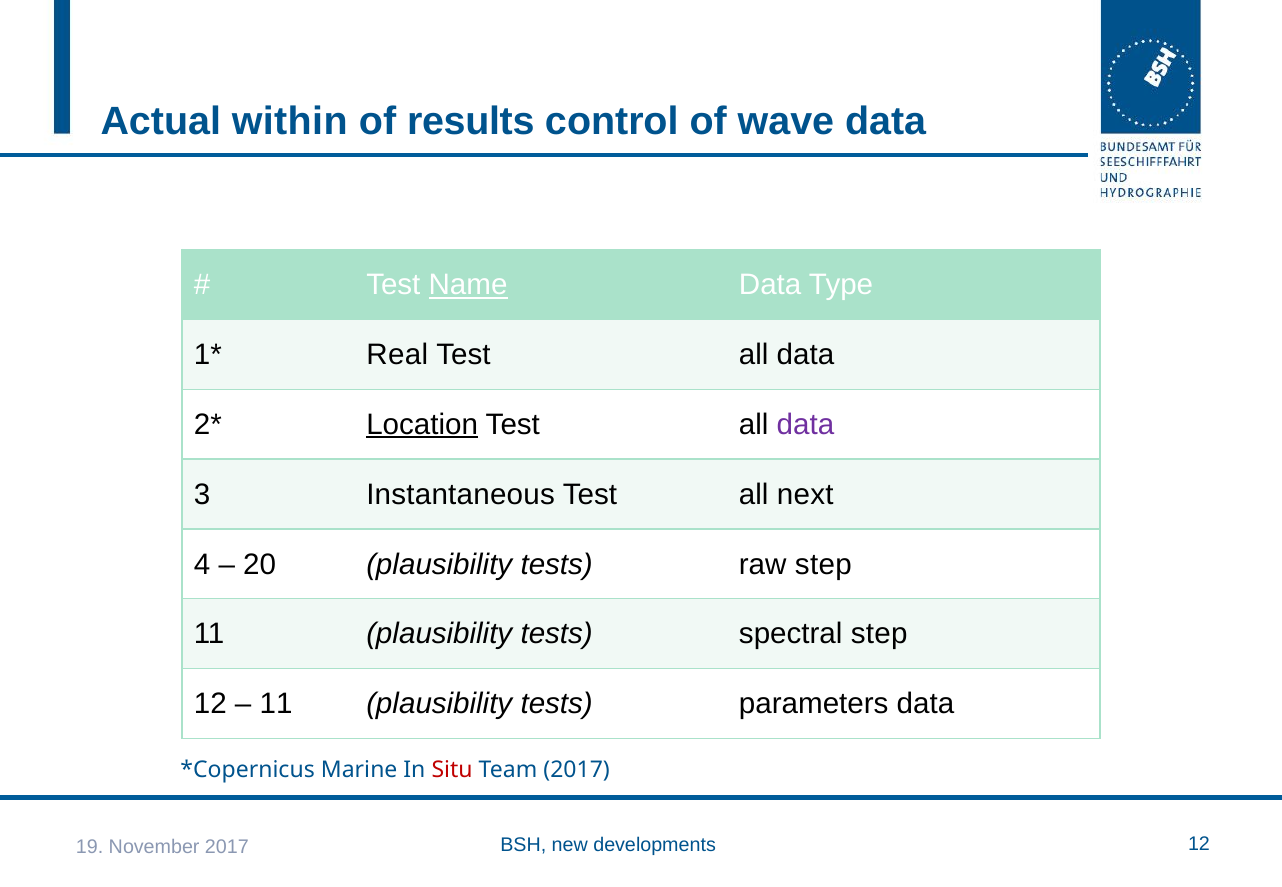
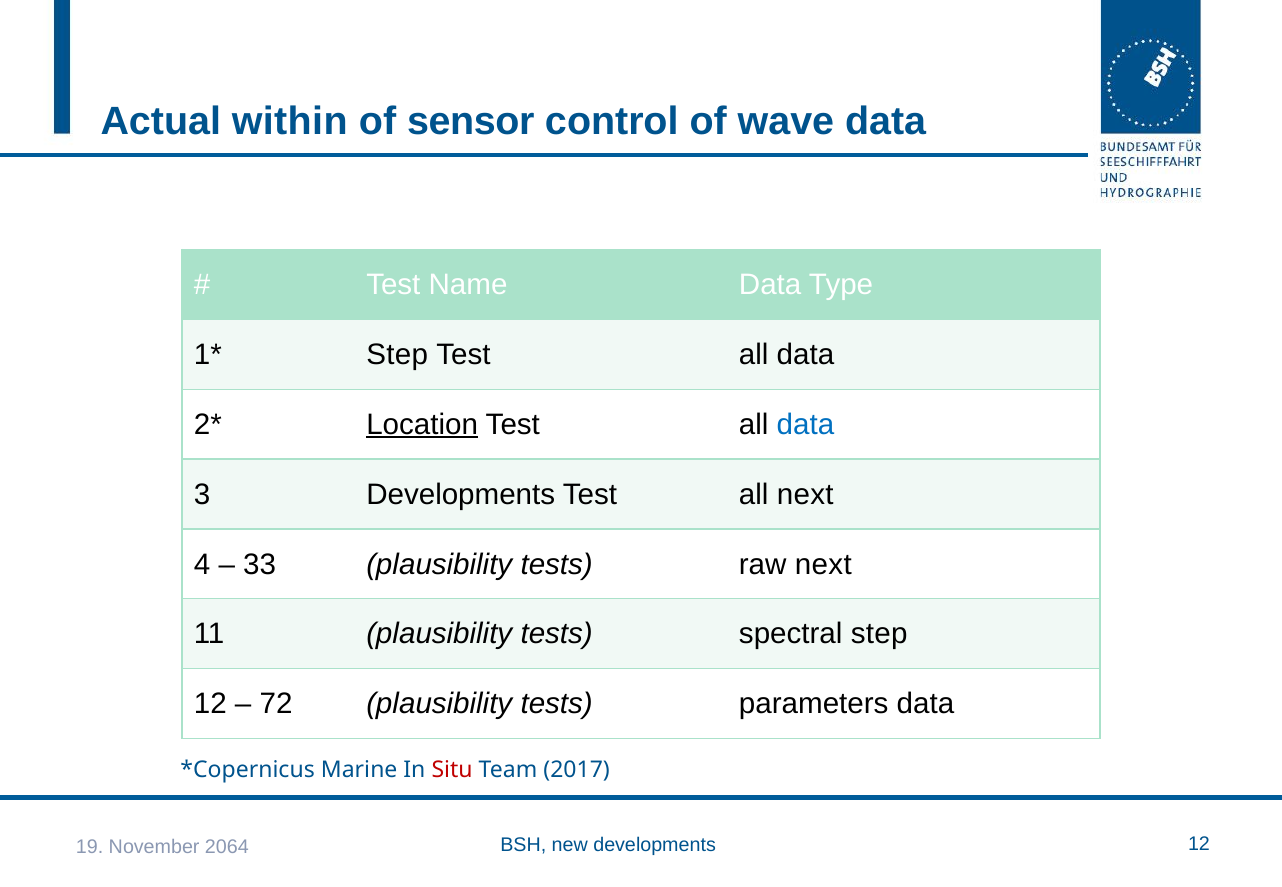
results: results -> sensor
Name underline: present -> none
Real at (397, 355): Real -> Step
data at (805, 425) colour: purple -> blue
3 Instantaneous: Instantaneous -> Developments
20: 20 -> 33
raw step: step -> next
11 at (276, 704): 11 -> 72
November 2017: 2017 -> 2064
